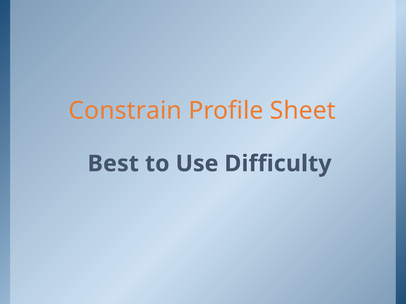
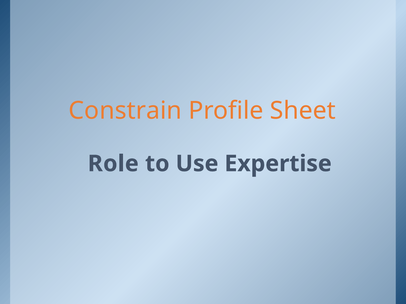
Best: Best -> Role
Difficulty: Difficulty -> Expertise
